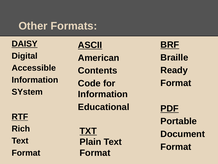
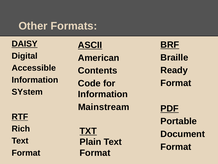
Educational: Educational -> Mainstream
